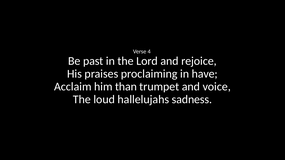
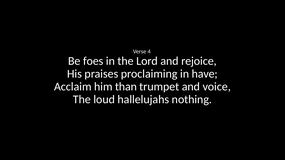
past: past -> foes
sadness: sadness -> nothing
